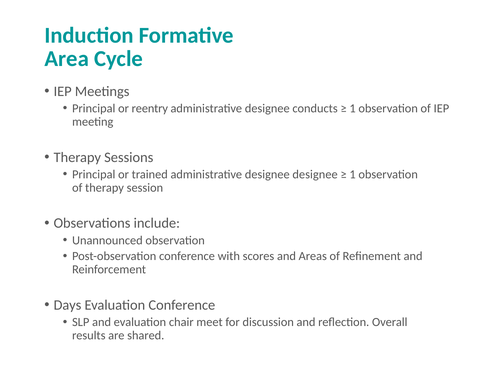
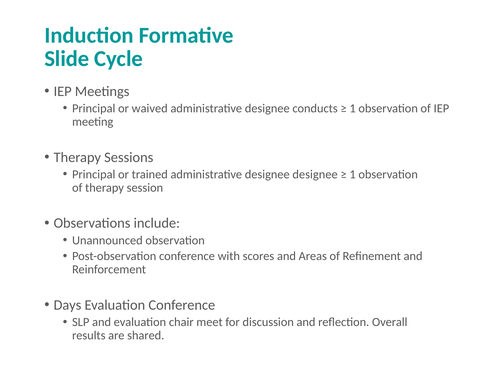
Area at (67, 58): Area -> Slide
reentry: reentry -> waived
